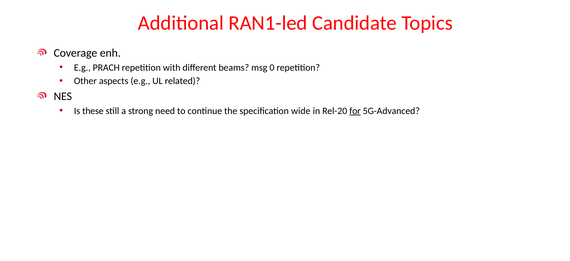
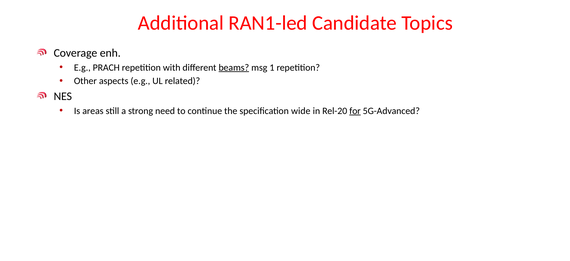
beams underline: none -> present
0: 0 -> 1
these: these -> areas
